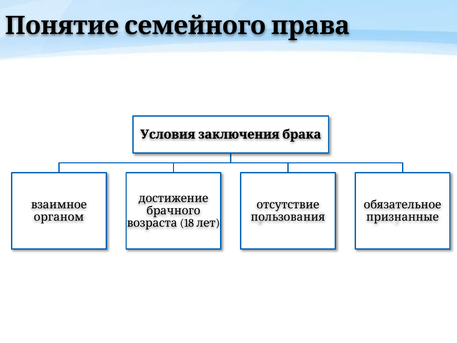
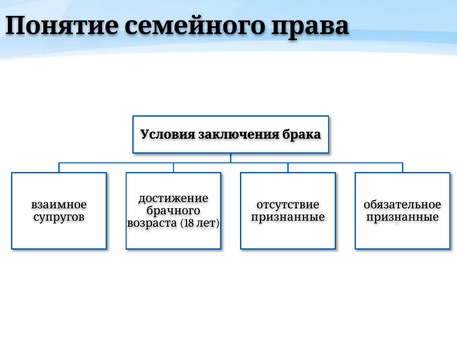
органом: органом -> супругов
пользования at (288, 217): пользования -> признанные
